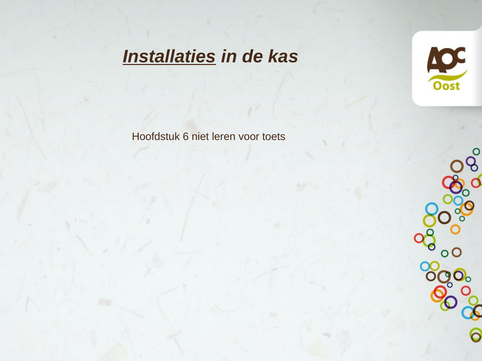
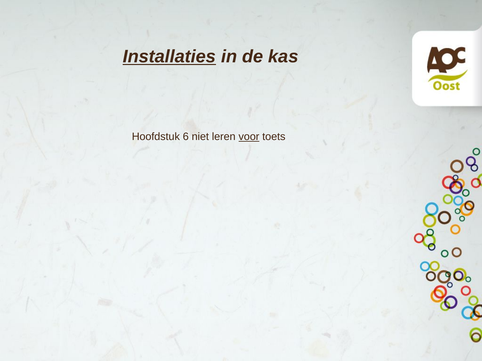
voor underline: none -> present
